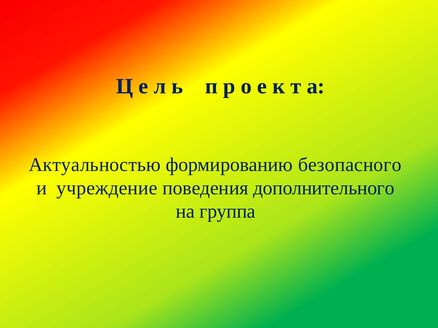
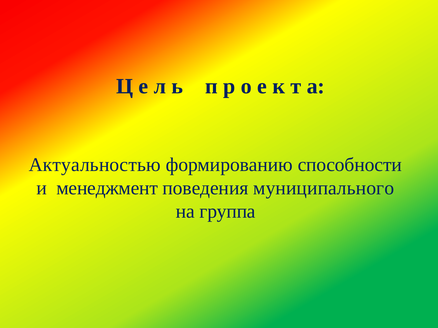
безопасного: безопасного -> способности
учреждение: учреждение -> менеджмент
дополнительного: дополнительного -> муниципального
